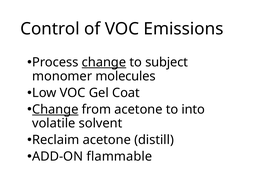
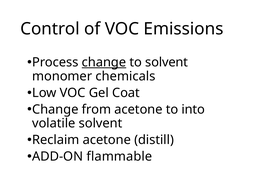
to subject: subject -> solvent
molecules: molecules -> chemicals
Change at (55, 109) underline: present -> none
